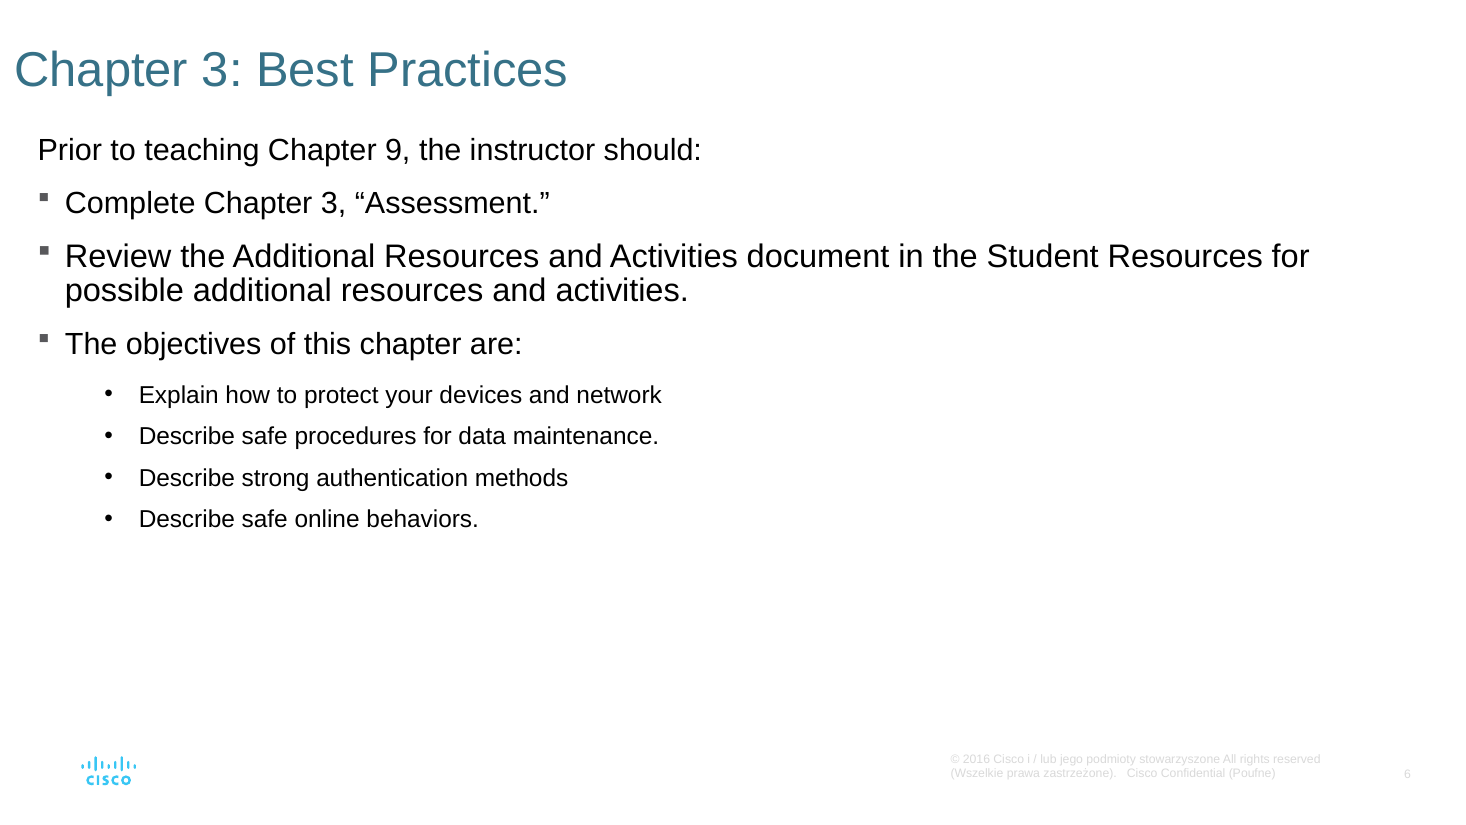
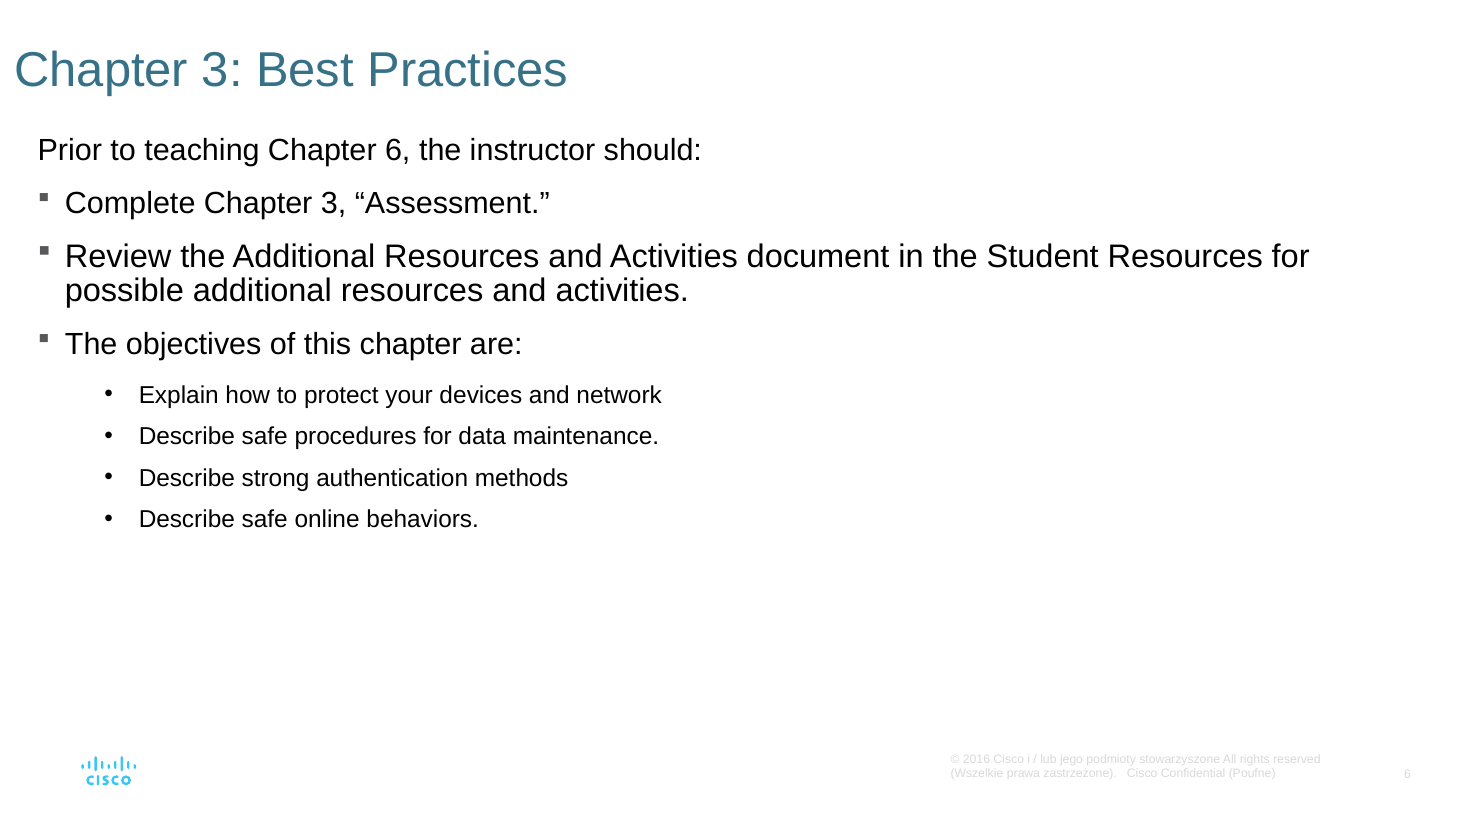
Chapter 9: 9 -> 6
